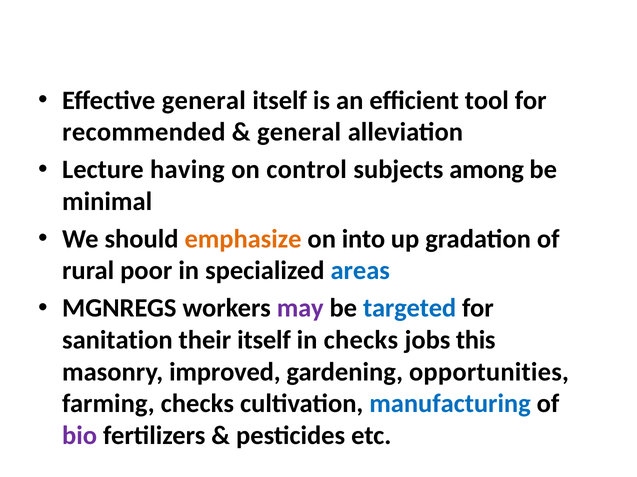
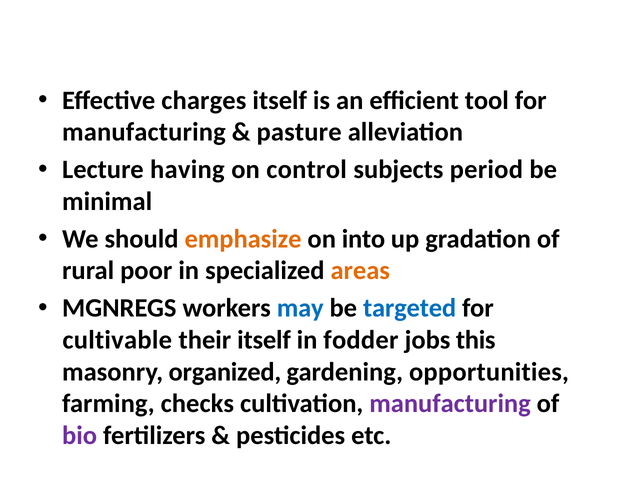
Effective general: general -> charges
recommended at (144, 132): recommended -> manufacturing
general at (299, 132): general -> pasture
among: among -> period
areas colour: blue -> orange
may colour: purple -> blue
sanitation: sanitation -> cultivable
in checks: checks -> fodder
improved: improved -> organized
manufacturing at (450, 404) colour: blue -> purple
